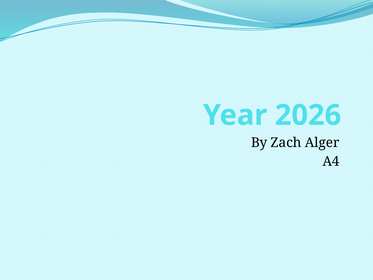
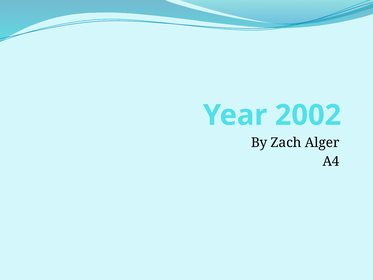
2026: 2026 -> 2002
